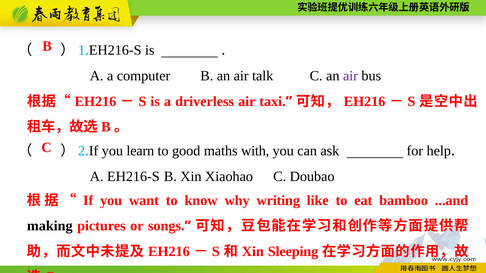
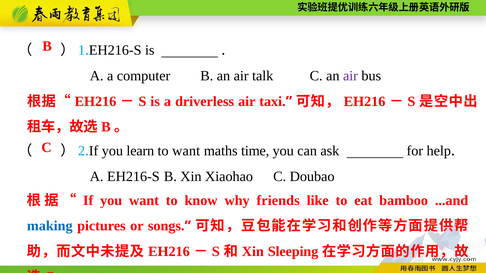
to good: good -> want
with: with -> time
writing: writing -> friends
making colour: black -> blue
